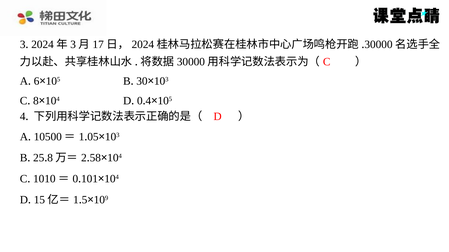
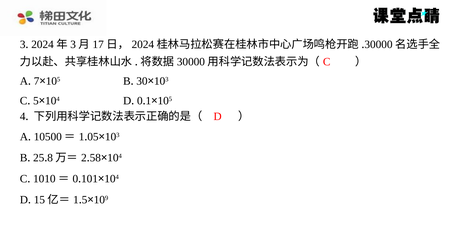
6: 6 -> 7
8 at (36, 101): 8 -> 5
4 at (148, 101): 4 -> 1
